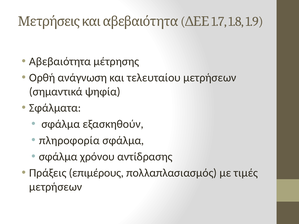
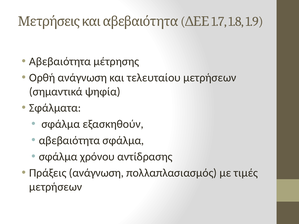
πληροφορία at (69, 141): πληροφορία -> αβεβαιότητα
Πράξεις επιμέρους: επιμέρους -> ανάγνωση
